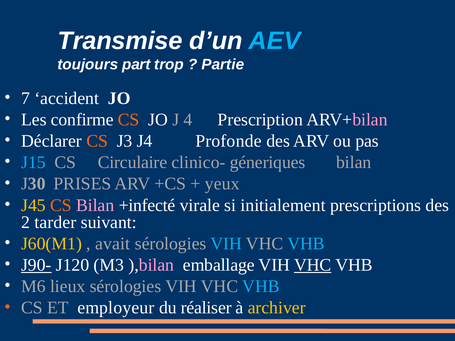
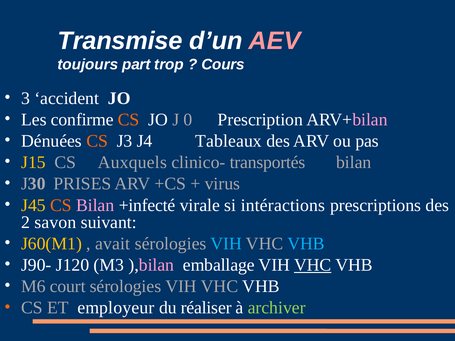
AEV colour: light blue -> pink
Partie: Partie -> Cours
7: 7 -> 3
4: 4 -> 0
Déclarer: Déclarer -> Dénuées
Profonde: Profonde -> Tableaux
J15 colour: light blue -> yellow
Circulaire: Circulaire -> Auxquels
géneriques: géneriques -> transportés
yeux: yeux -> virus
initialement: initialement -> intéractions
tarder: tarder -> savon
J90- underline: present -> none
lieux: lieux -> court
VHB at (261, 287) colour: light blue -> white
archiver colour: yellow -> light green
